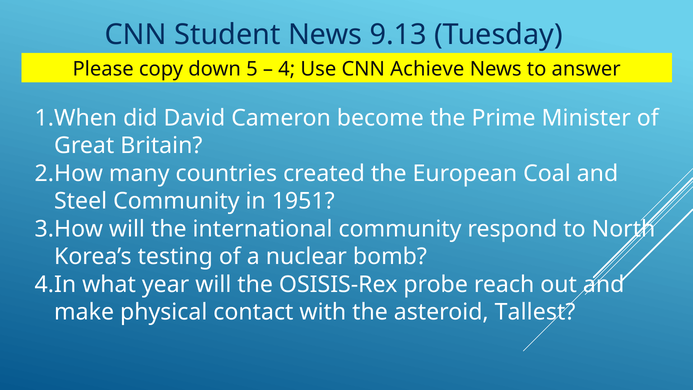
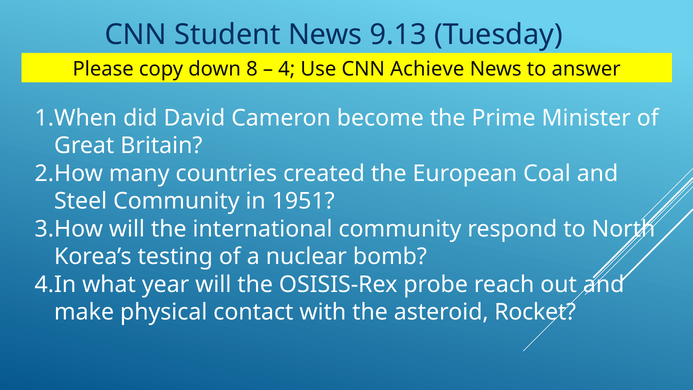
5: 5 -> 8
Tallest: Tallest -> Rocket
